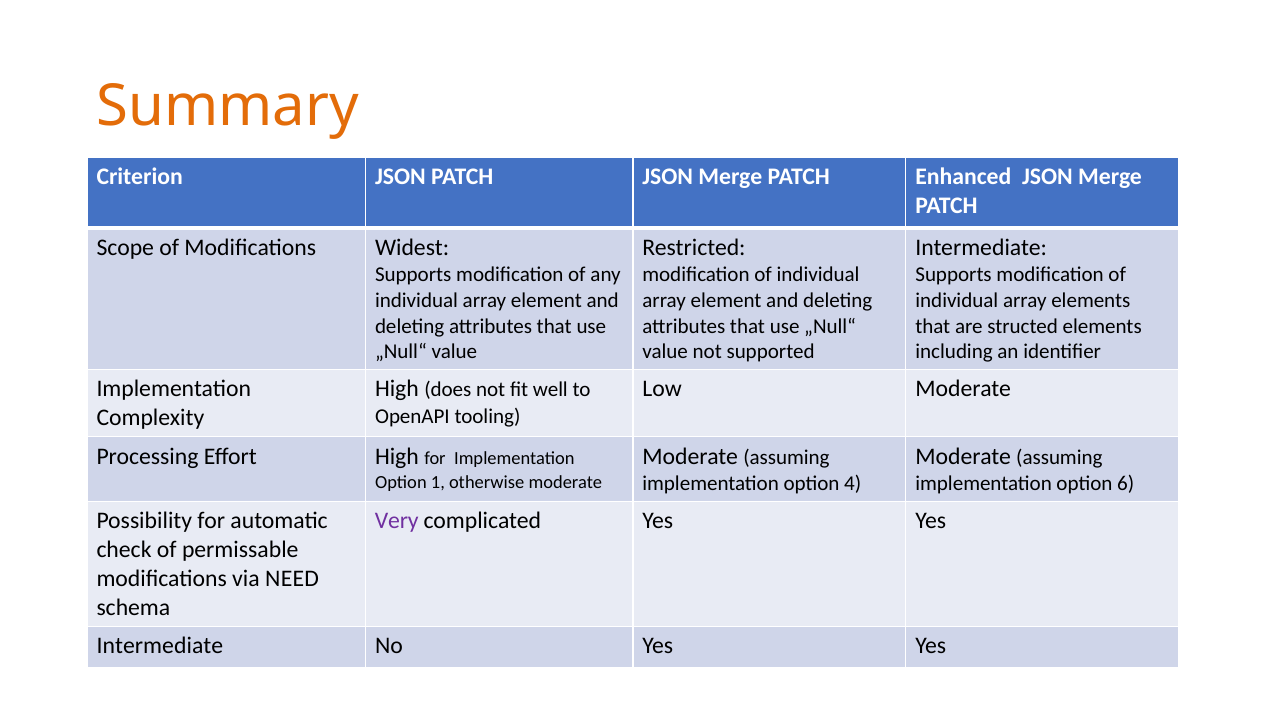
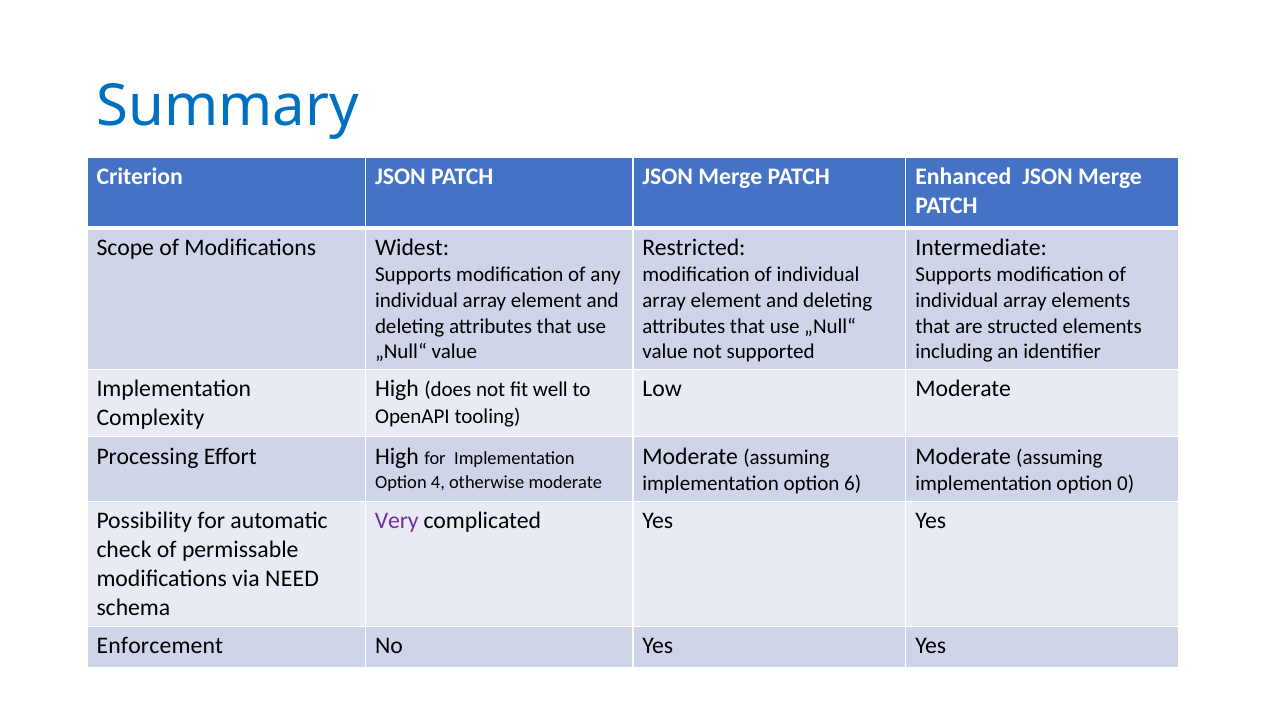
Summary colour: orange -> blue
1: 1 -> 4
4: 4 -> 6
6: 6 -> 0
Intermediate at (160, 646): Intermediate -> Enforcement
